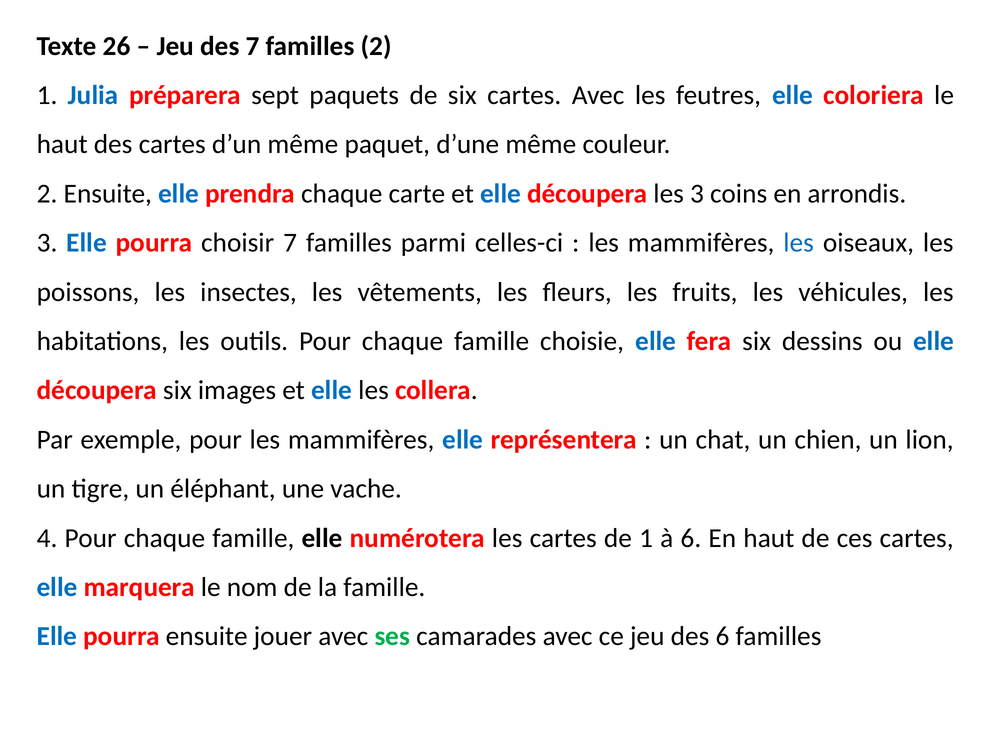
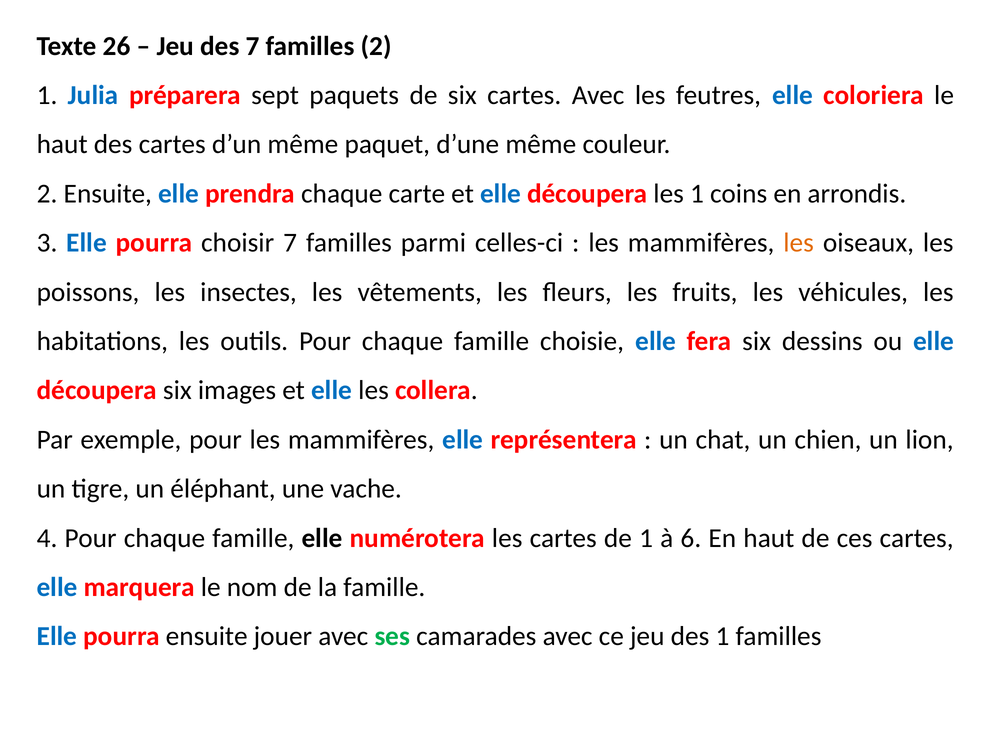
les 3: 3 -> 1
les at (799, 243) colour: blue -> orange
des 6: 6 -> 1
